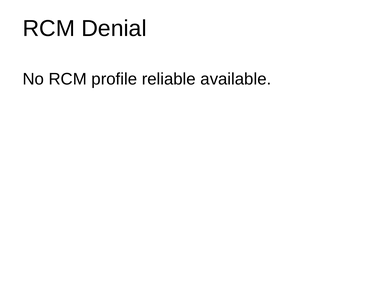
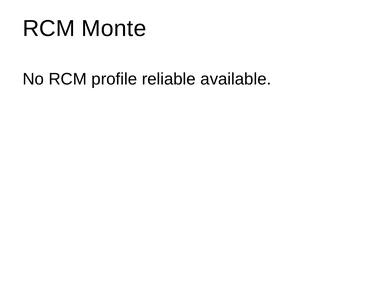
Denial: Denial -> Monte
